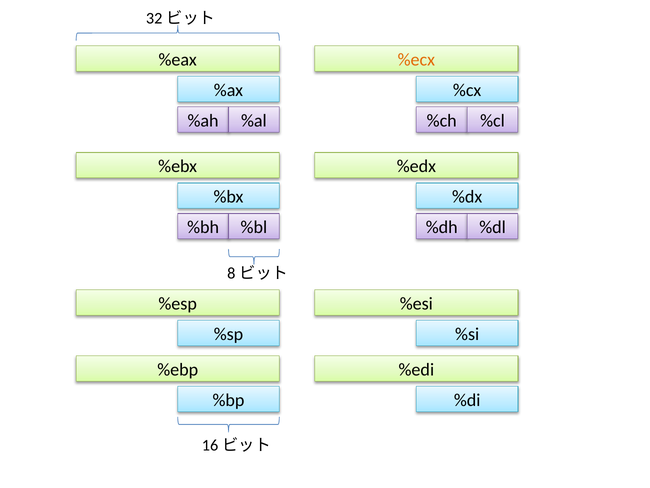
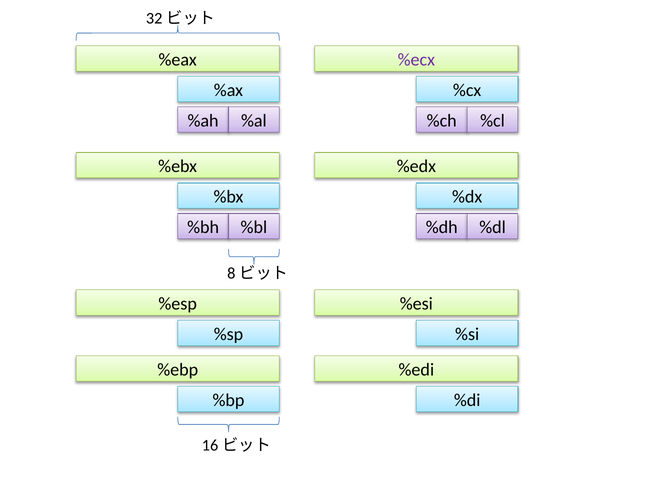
%ecx colour: orange -> purple
